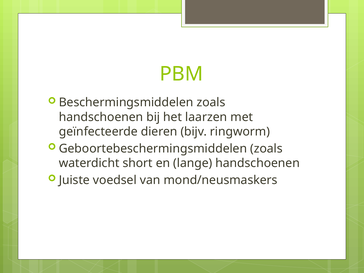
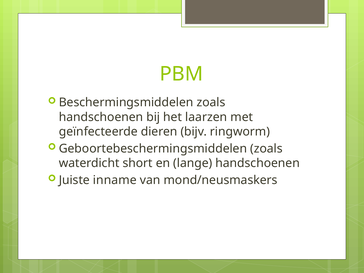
voedsel: voedsel -> inname
